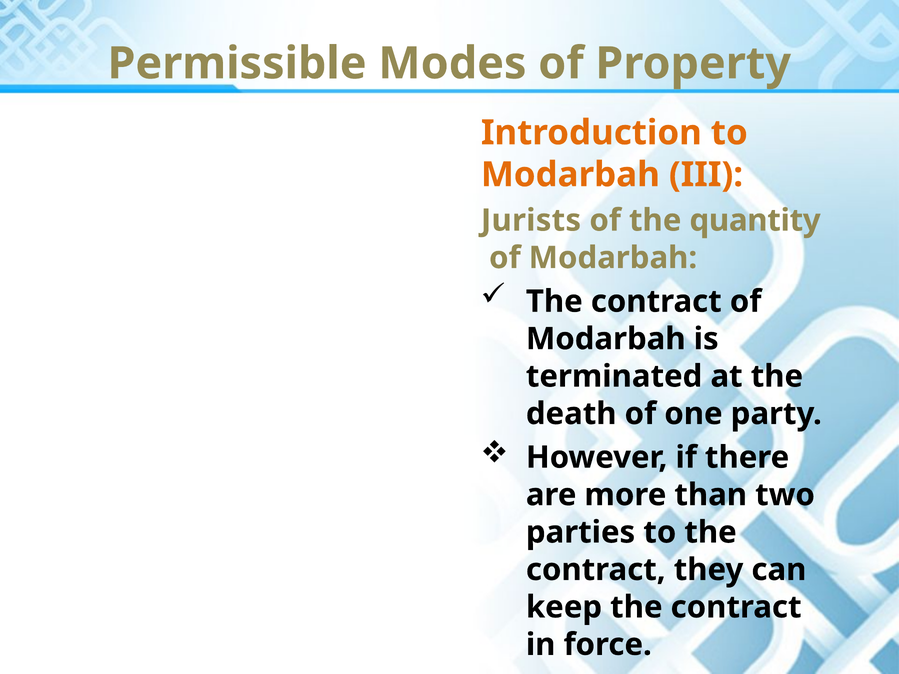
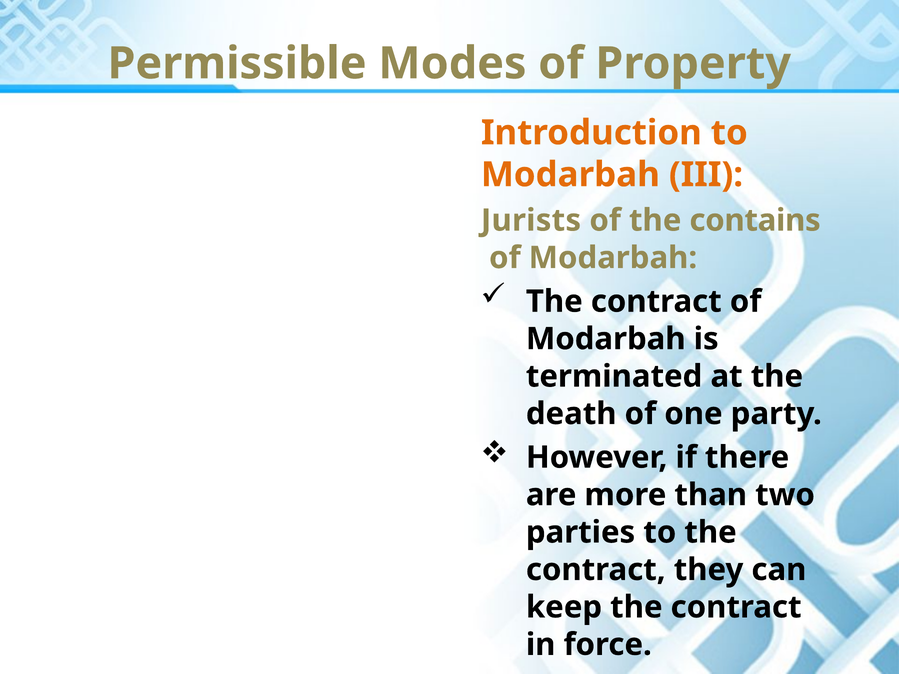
quantity: quantity -> contains
